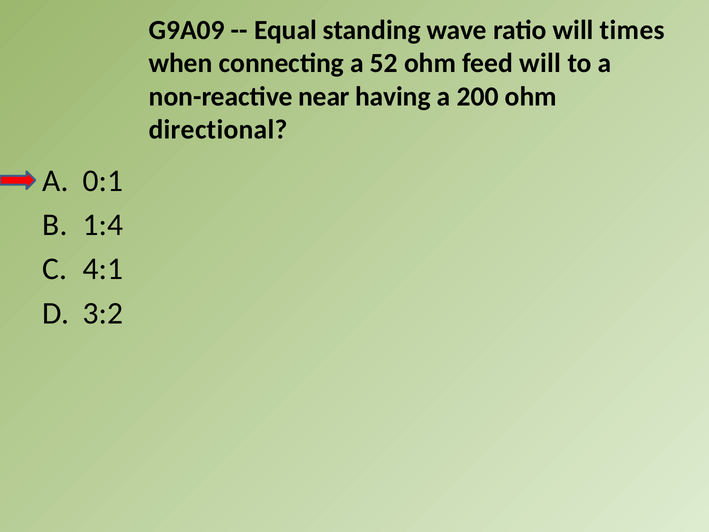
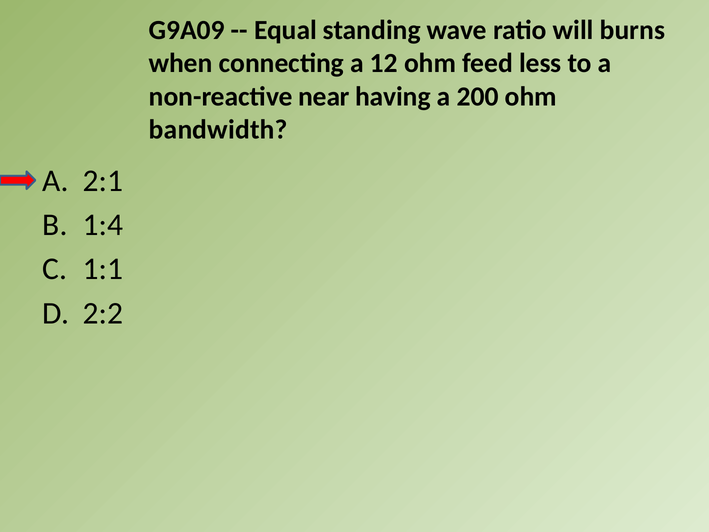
times: times -> burns
52: 52 -> 12
feed will: will -> less
directional: directional -> bandwidth
0:1: 0:1 -> 2:1
4:1: 4:1 -> 1:1
3:2: 3:2 -> 2:2
